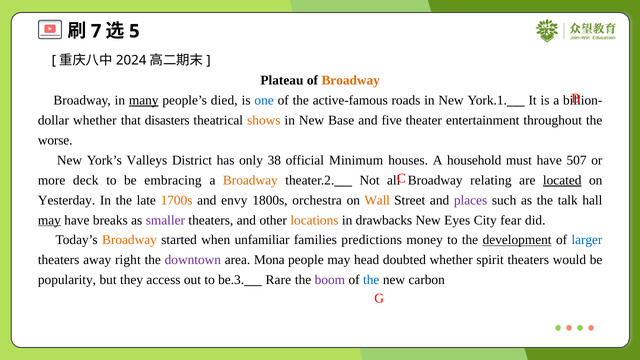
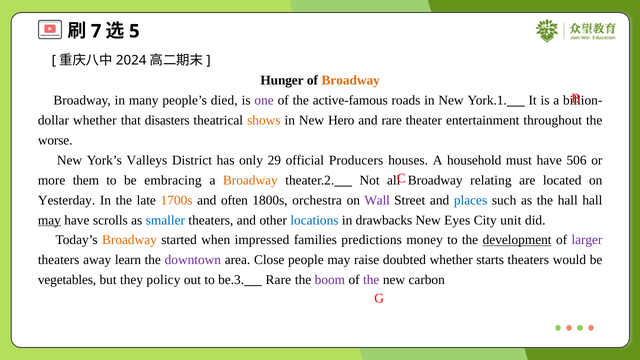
Plateau: Plateau -> Hunger
many underline: present -> none
one colour: blue -> purple
Base: Base -> Hero
and five: five -> rare
38: 38 -> 29
Minimum: Minimum -> Producers
507: 507 -> 506
deck: deck -> them
located underline: present -> none
envy: envy -> often
Wall colour: orange -> purple
places colour: purple -> blue
the talk: talk -> hall
breaks: breaks -> scrolls
smaller colour: purple -> blue
locations colour: orange -> blue
fear: fear -> unit
unfamiliar: unfamiliar -> impressed
larger colour: blue -> purple
right: right -> learn
Mona: Mona -> Close
head: head -> raise
spirit: spirit -> starts
popularity: popularity -> vegetables
access: access -> policy
the at (371, 280) colour: blue -> purple
